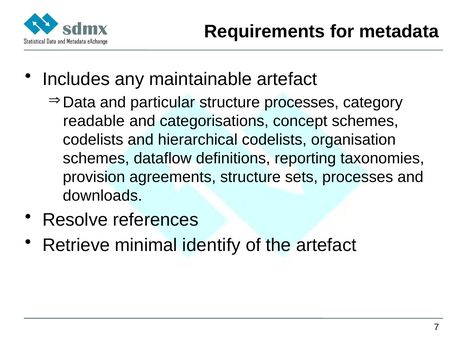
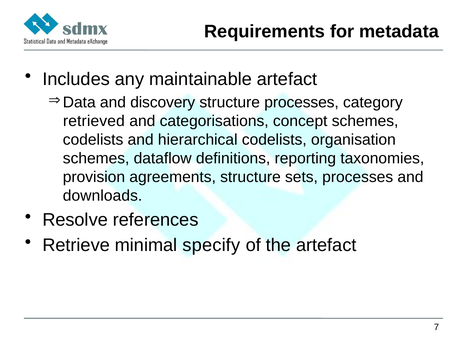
particular: particular -> discovery
readable: readable -> retrieved
identify: identify -> specify
